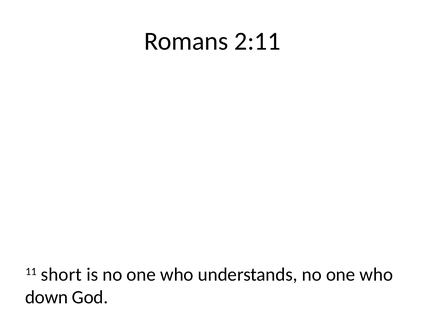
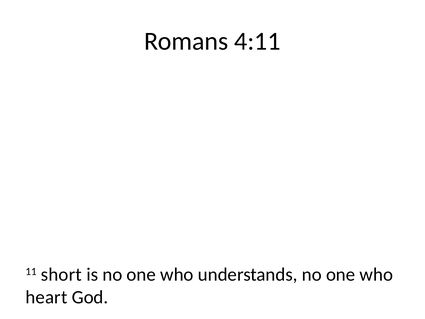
2:11: 2:11 -> 4:11
down: down -> heart
